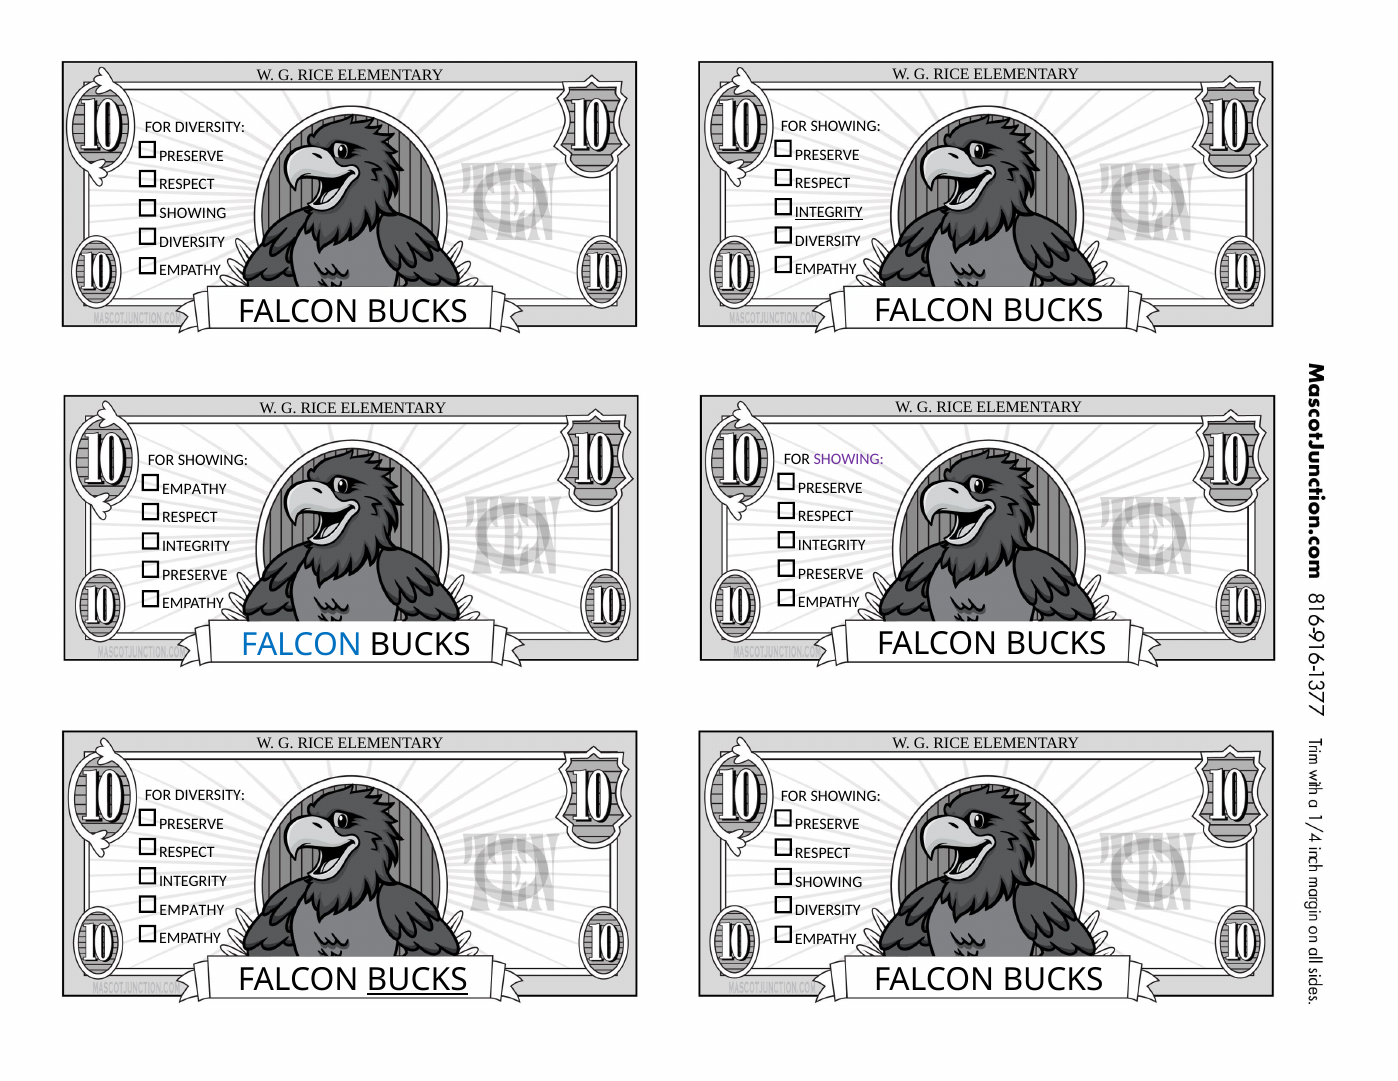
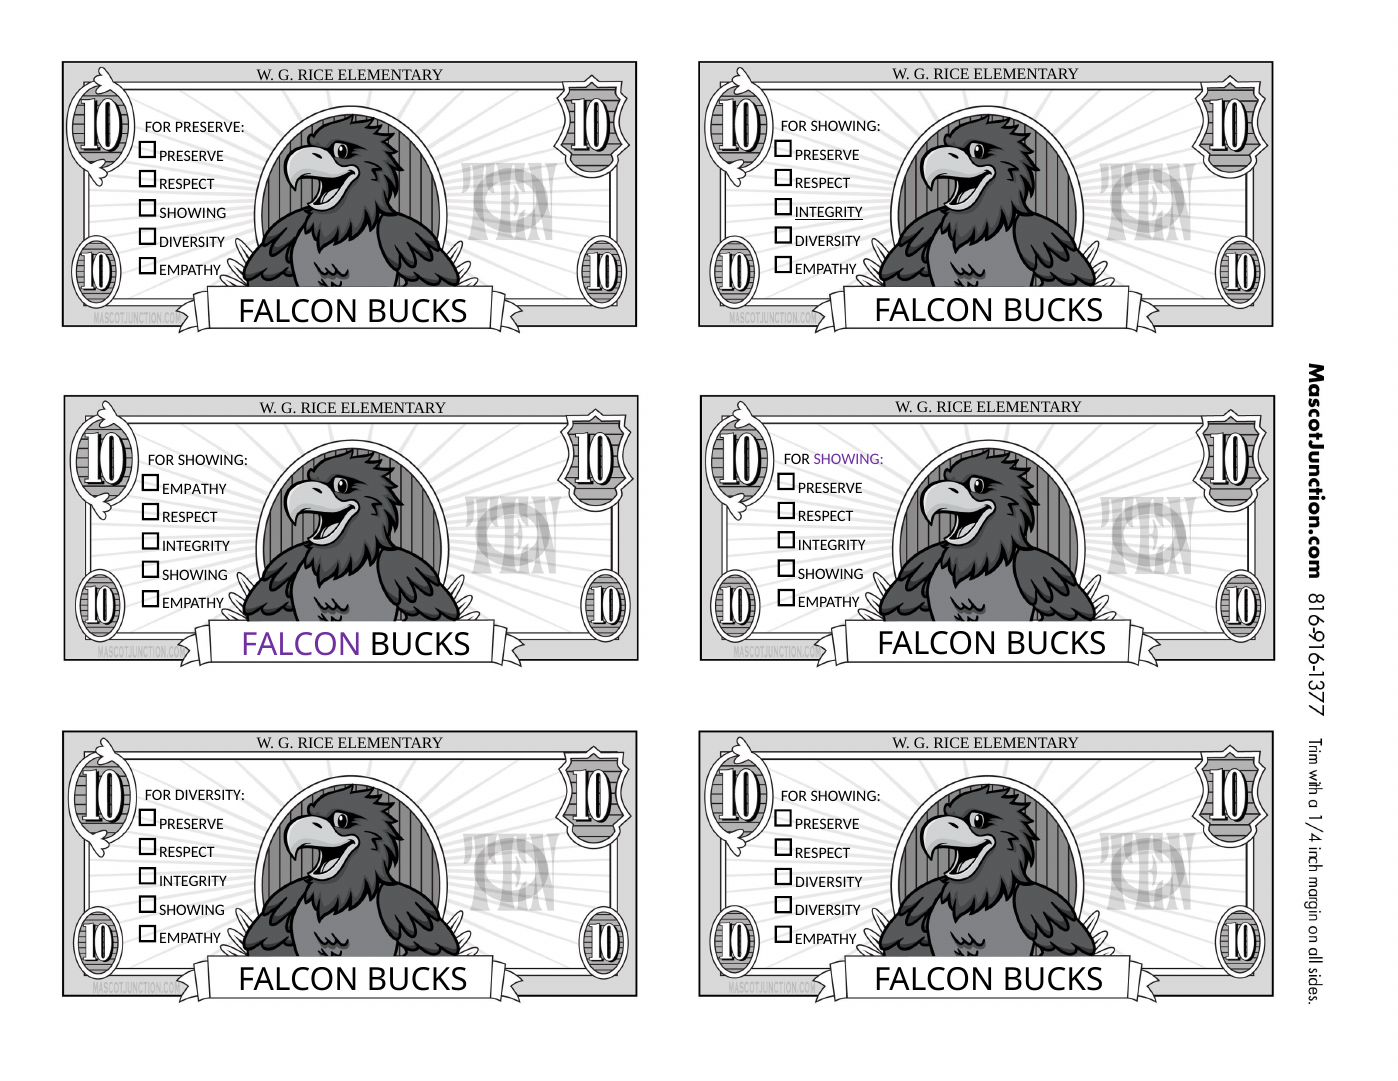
DIVERSITY at (210, 127): DIVERSITY -> PRESERVE
PRESERVE at (831, 574): PRESERVE -> SHOWING
PRESERVE at (195, 575): PRESERVE -> SHOWING
FALCON at (301, 645) colour: blue -> purple
SHOWING at (829, 881): SHOWING -> DIVERSITY
EMPATHY at (192, 909): EMPATHY -> SHOWING
BUCKS at (417, 979) underline: present -> none
